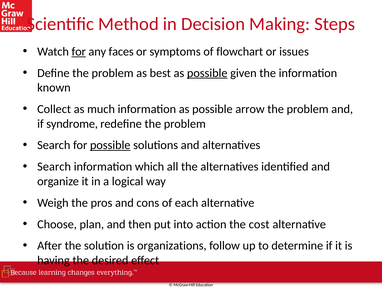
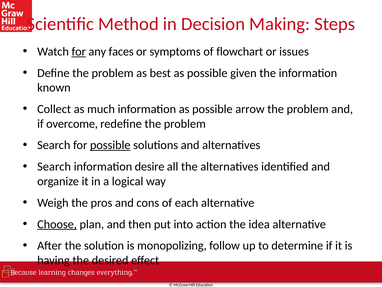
possible at (207, 73) underline: present -> none
syndrome: syndrome -> overcome
which: which -> desire
Choose underline: none -> present
cost: cost -> idea
organizations: organizations -> monopolizing
